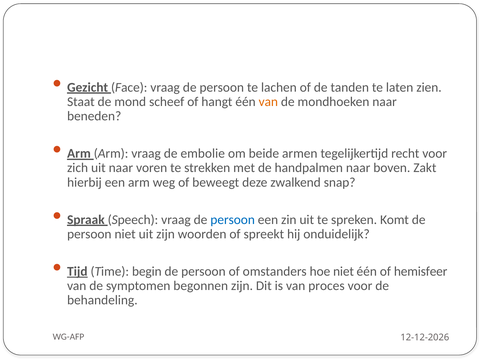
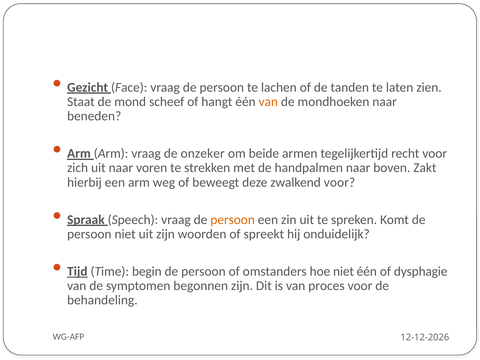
embolie: embolie -> onzeker
zwalkend snap: snap -> voor
persoon at (233, 220) colour: blue -> orange
hemisfeer: hemisfeer -> dysphagie
